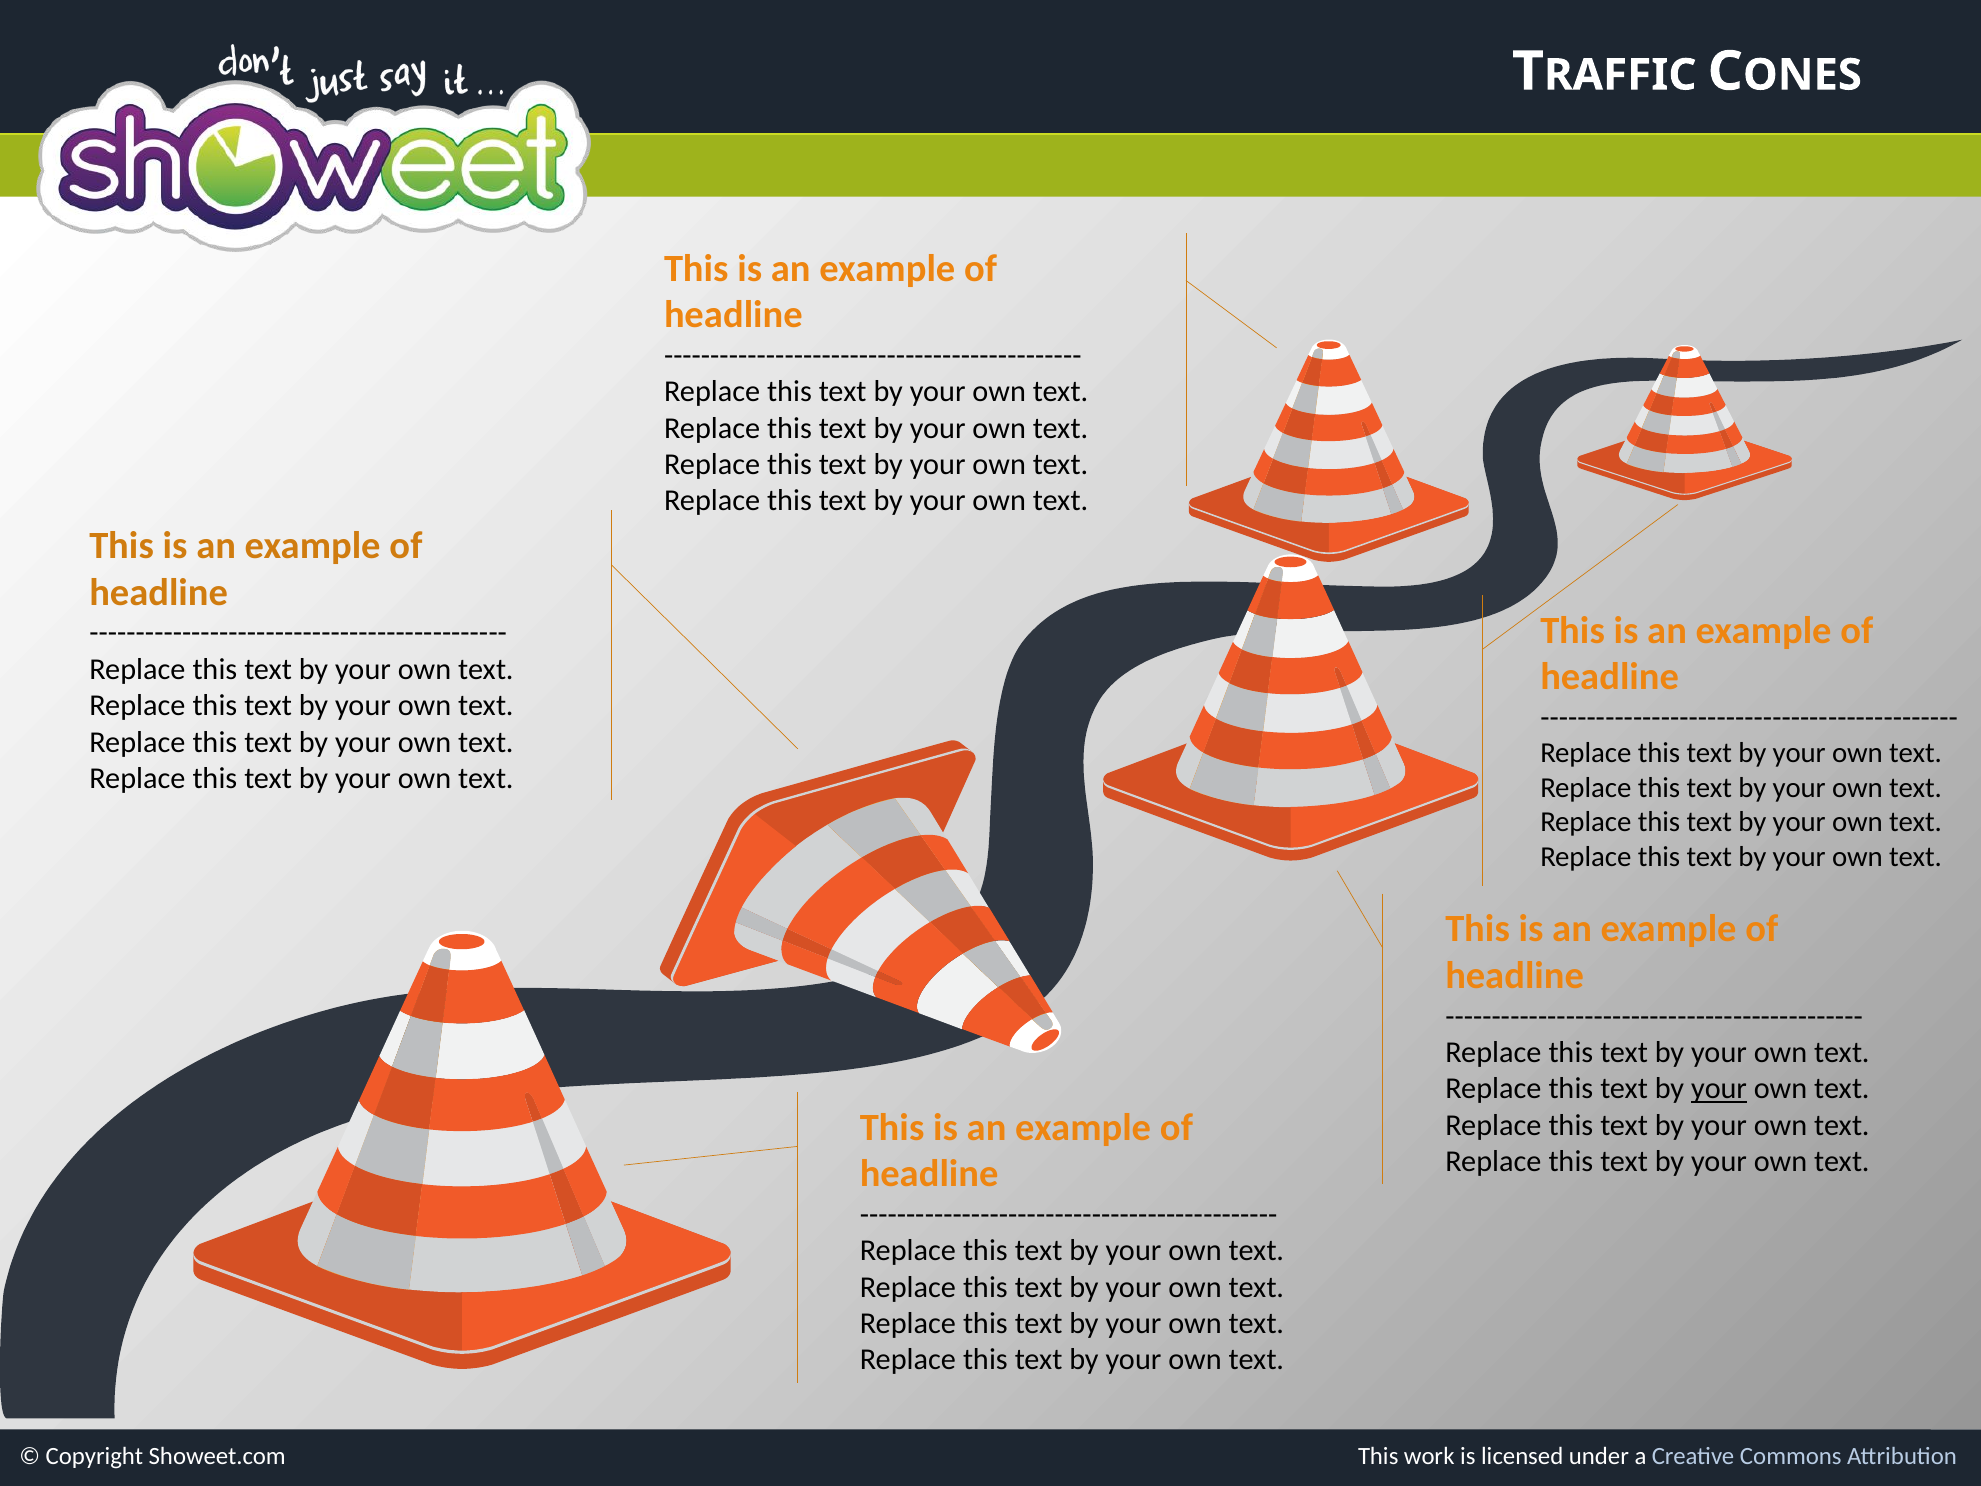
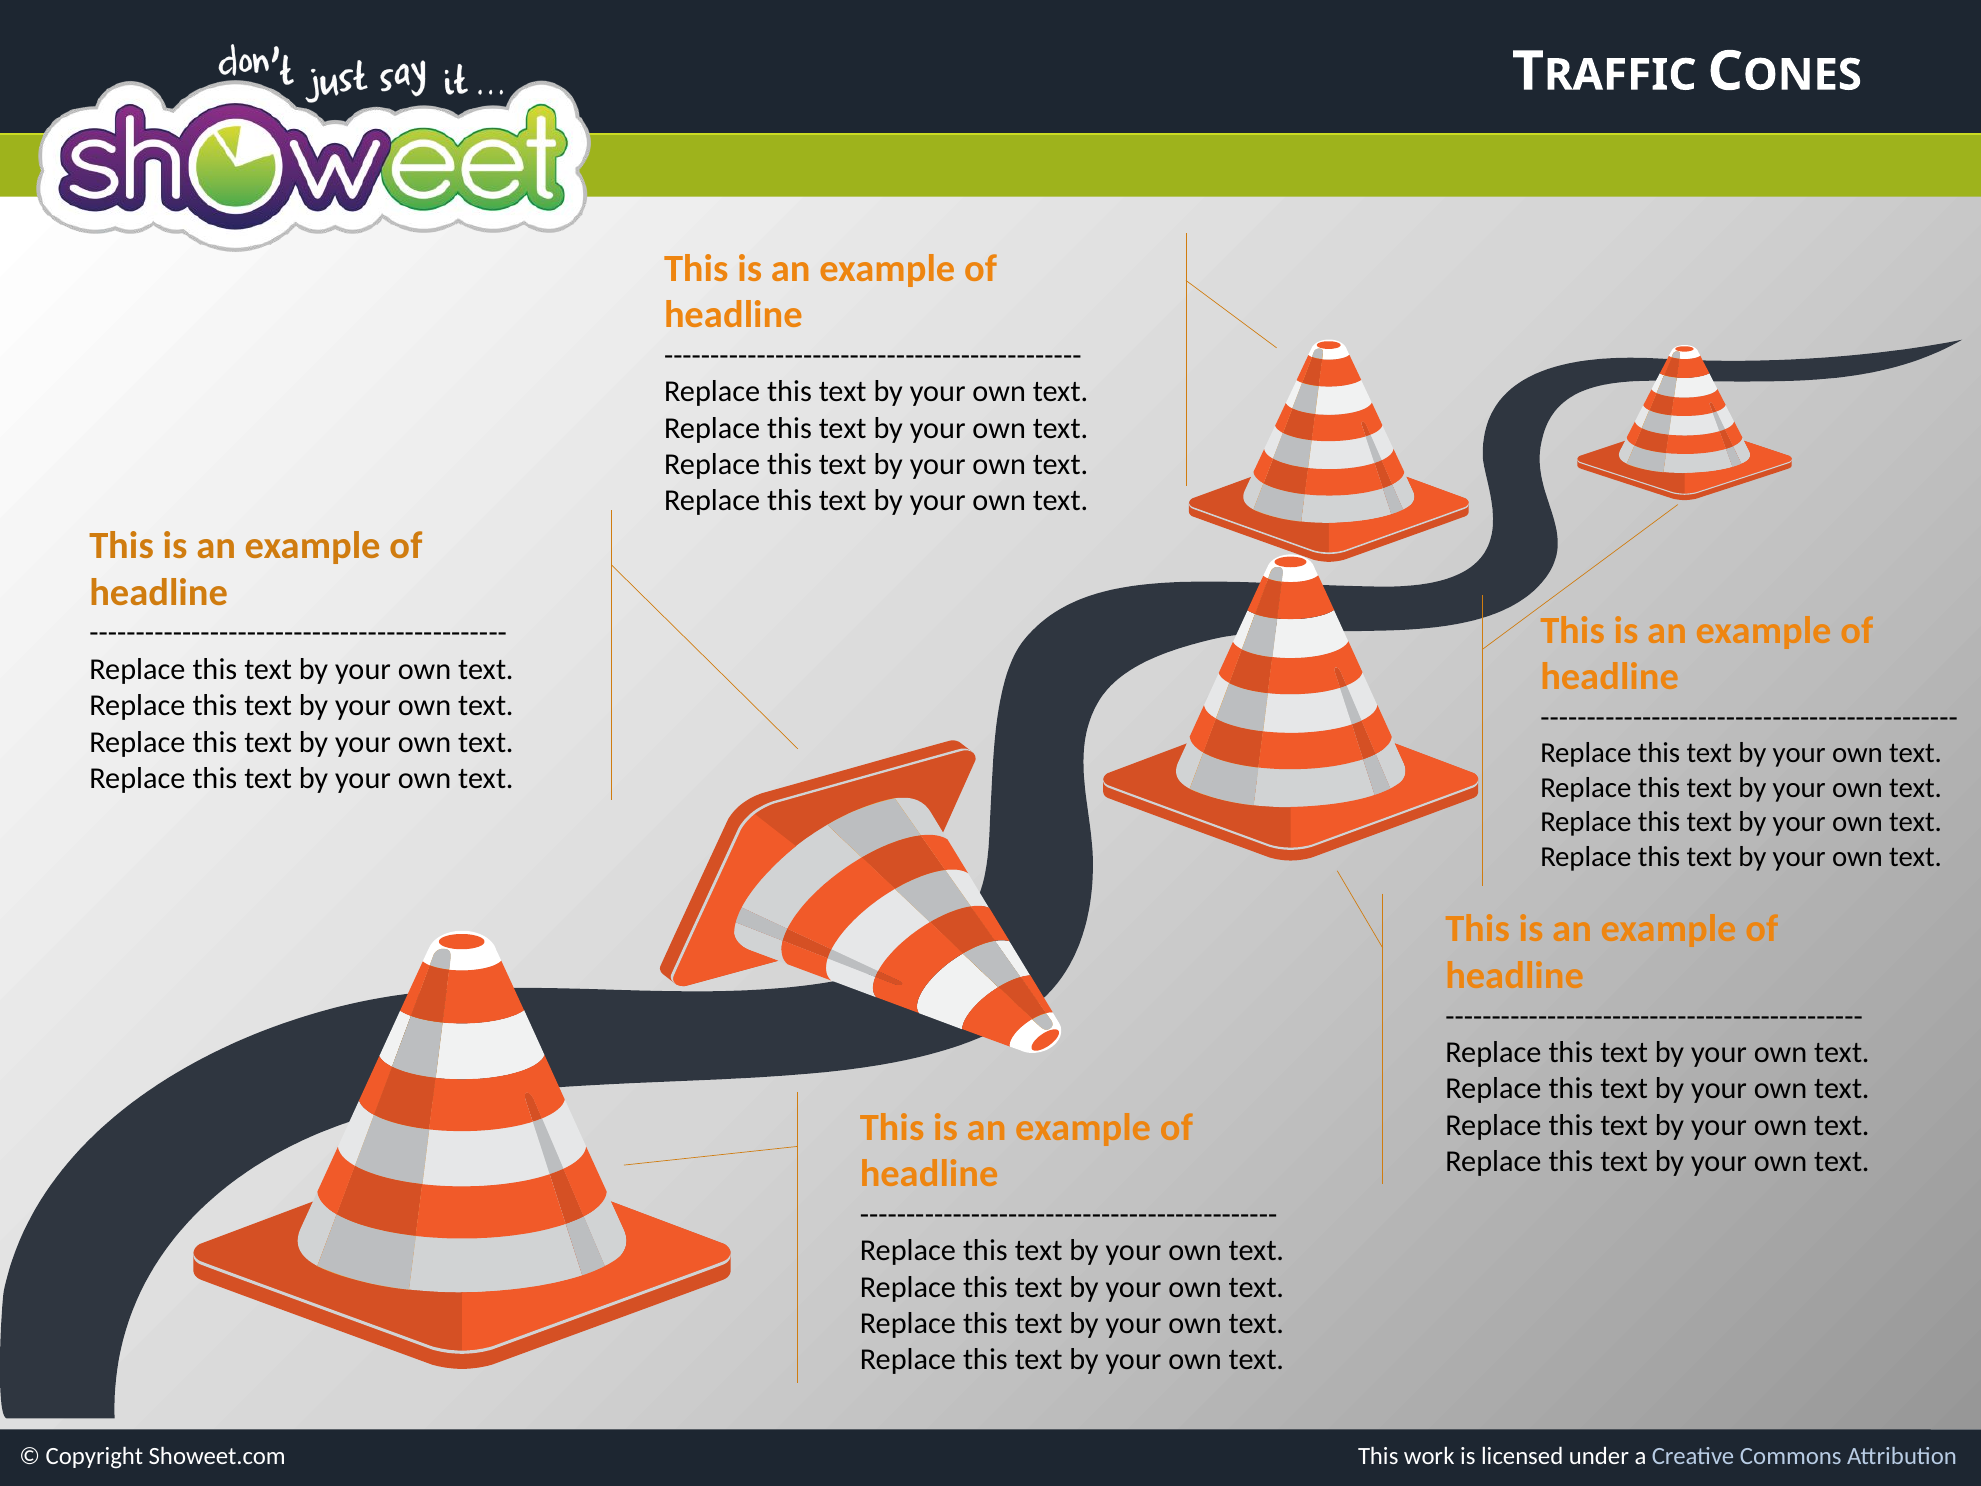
your at (1719, 1089) underline: present -> none
